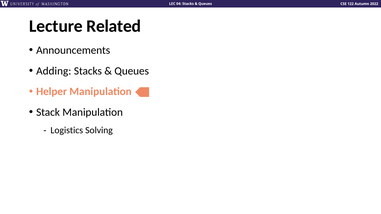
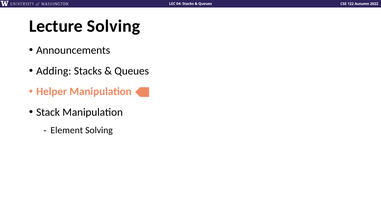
Lecture Related: Related -> Solving
Logistics: Logistics -> Element
